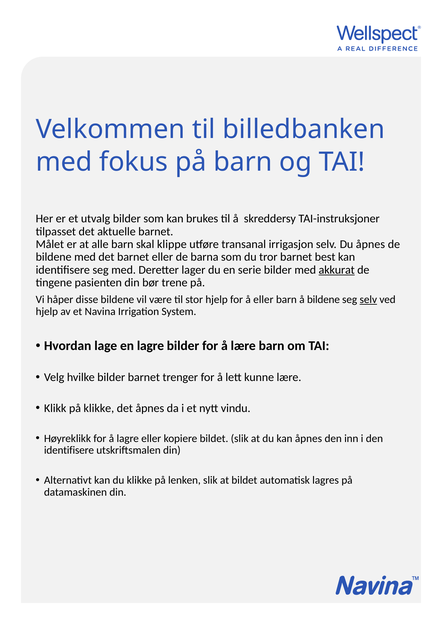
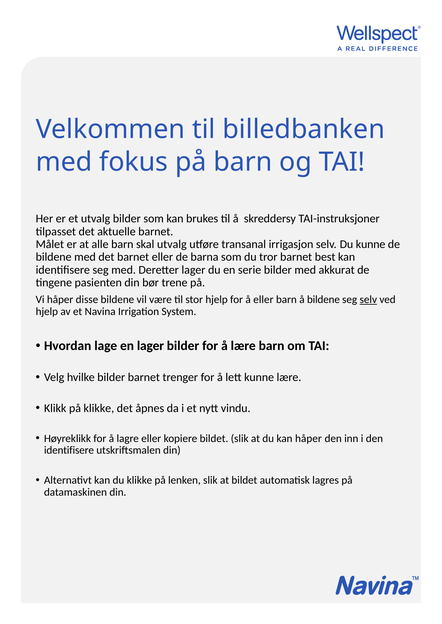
skal klippe: klippe -> utvalg
Du åpnes: åpnes -> kunne
akkurat underline: present -> none
en lagre: lagre -> lager
kan åpnes: åpnes -> håper
